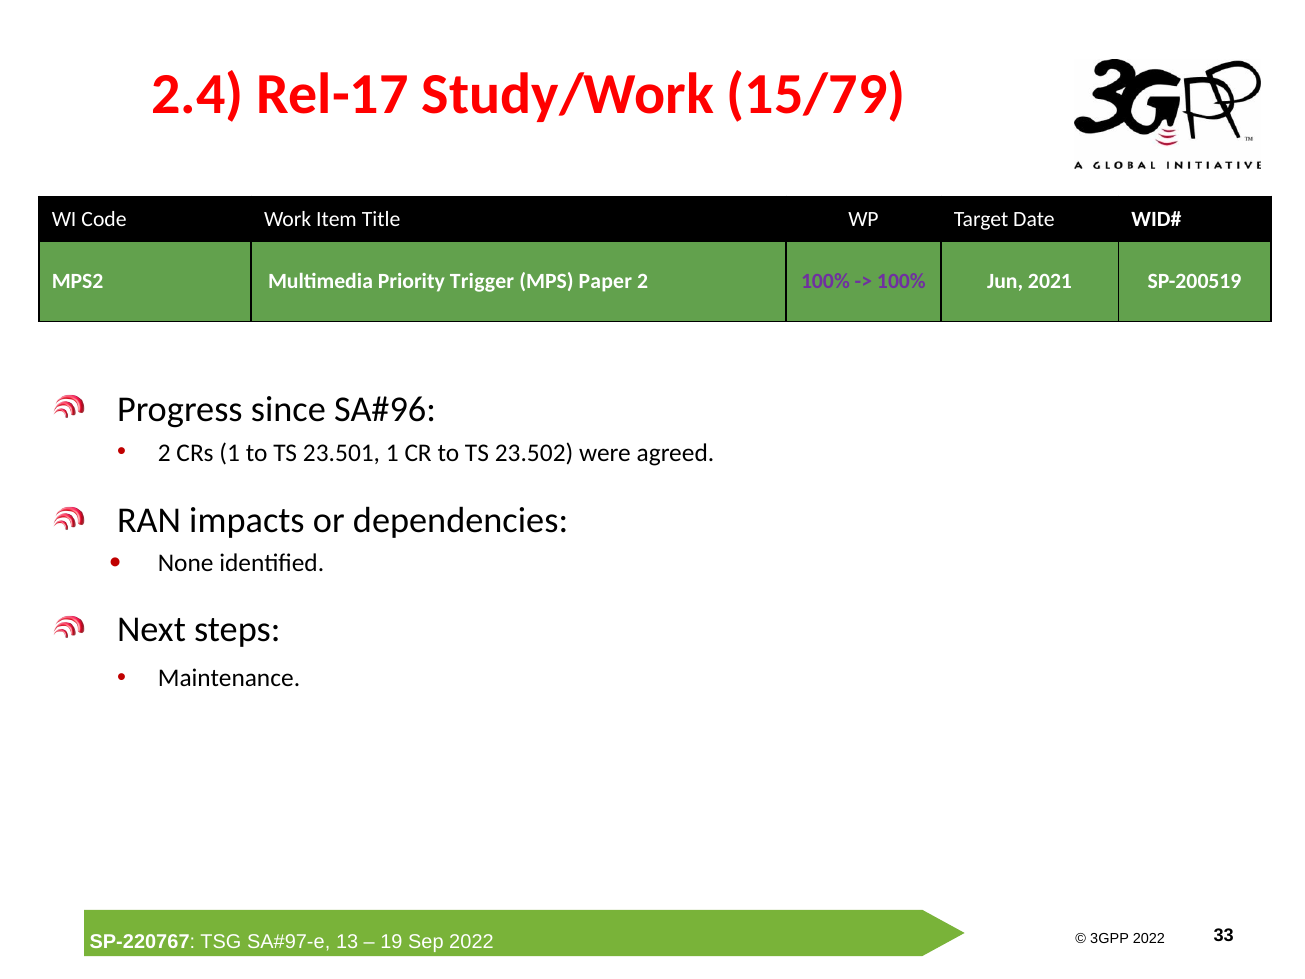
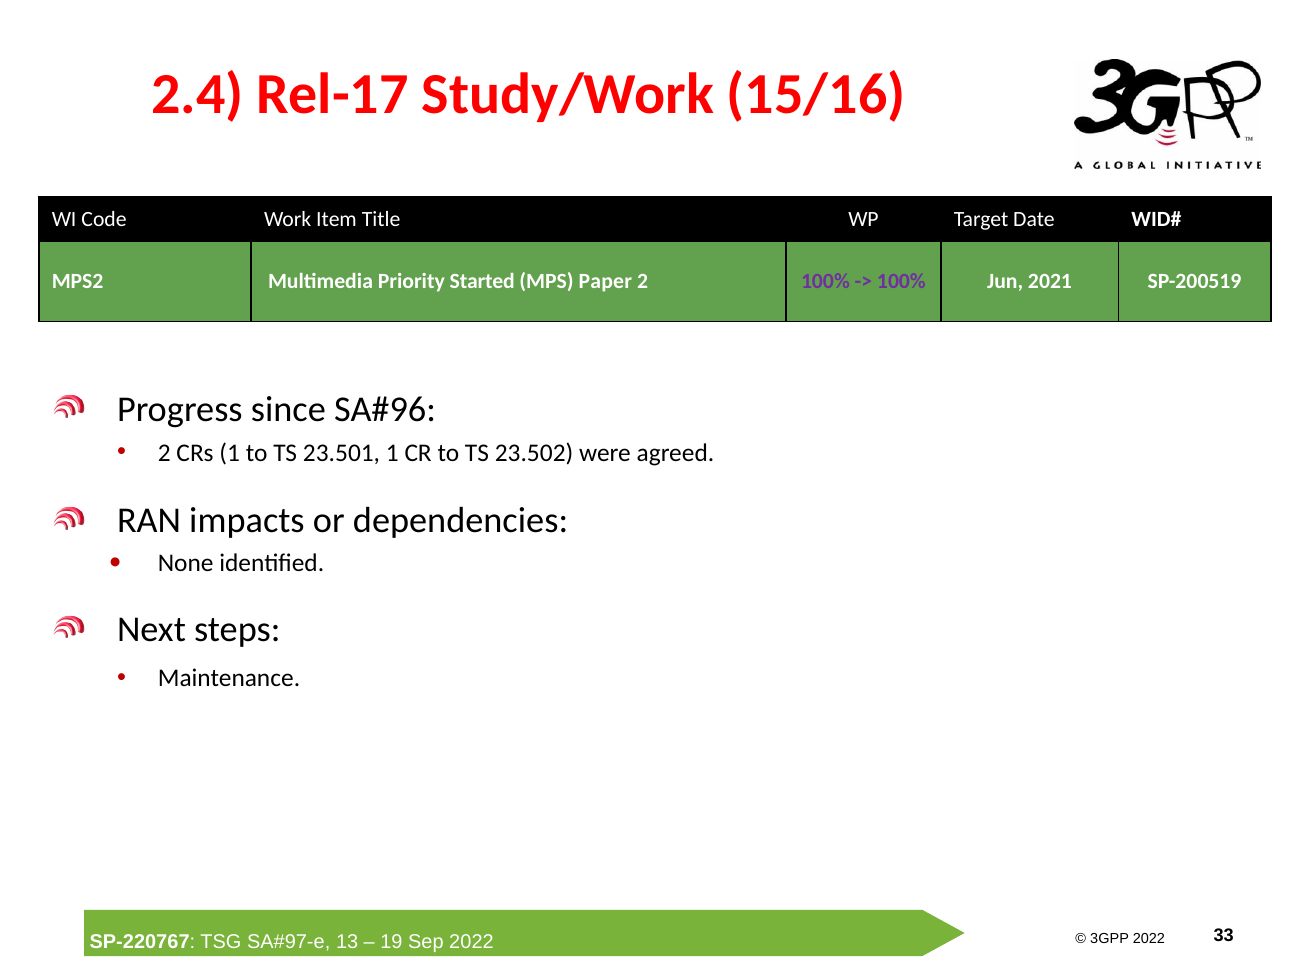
15/79: 15/79 -> 15/16
Trigger: Trigger -> Started
